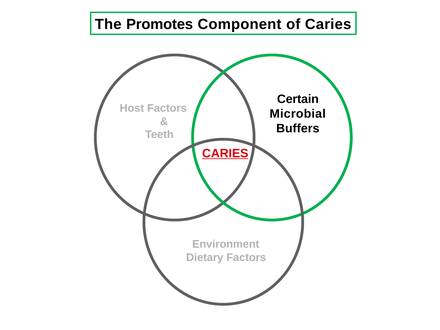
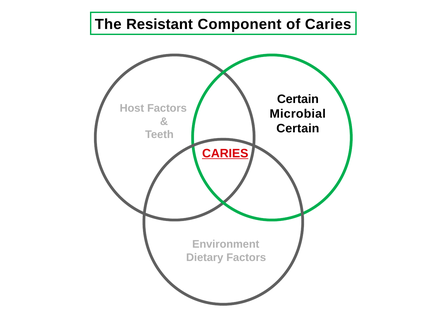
Promotes: Promotes -> Resistant
Buffers at (298, 128): Buffers -> Certain
